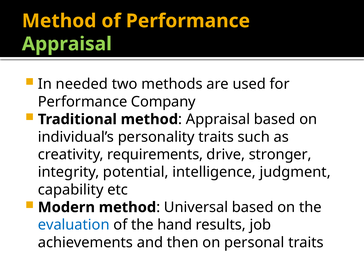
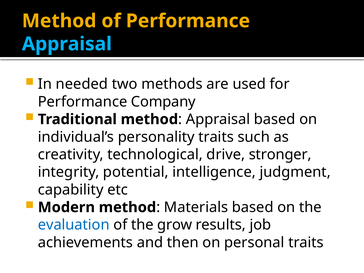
Appraisal at (67, 44) colour: light green -> light blue
requirements: requirements -> technological
Universal: Universal -> Materials
hand: hand -> grow
